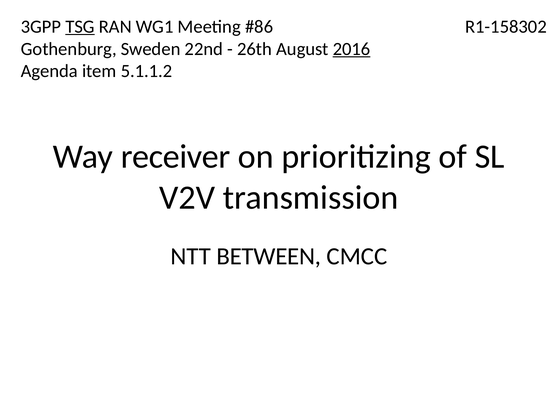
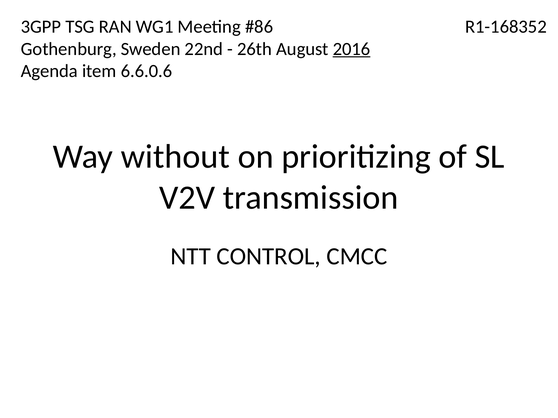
TSG underline: present -> none
R1-158302: R1-158302 -> R1-168352
5.1.1.2: 5.1.1.2 -> 6.6.0.6
receiver: receiver -> without
BETWEEN: BETWEEN -> CONTROL
